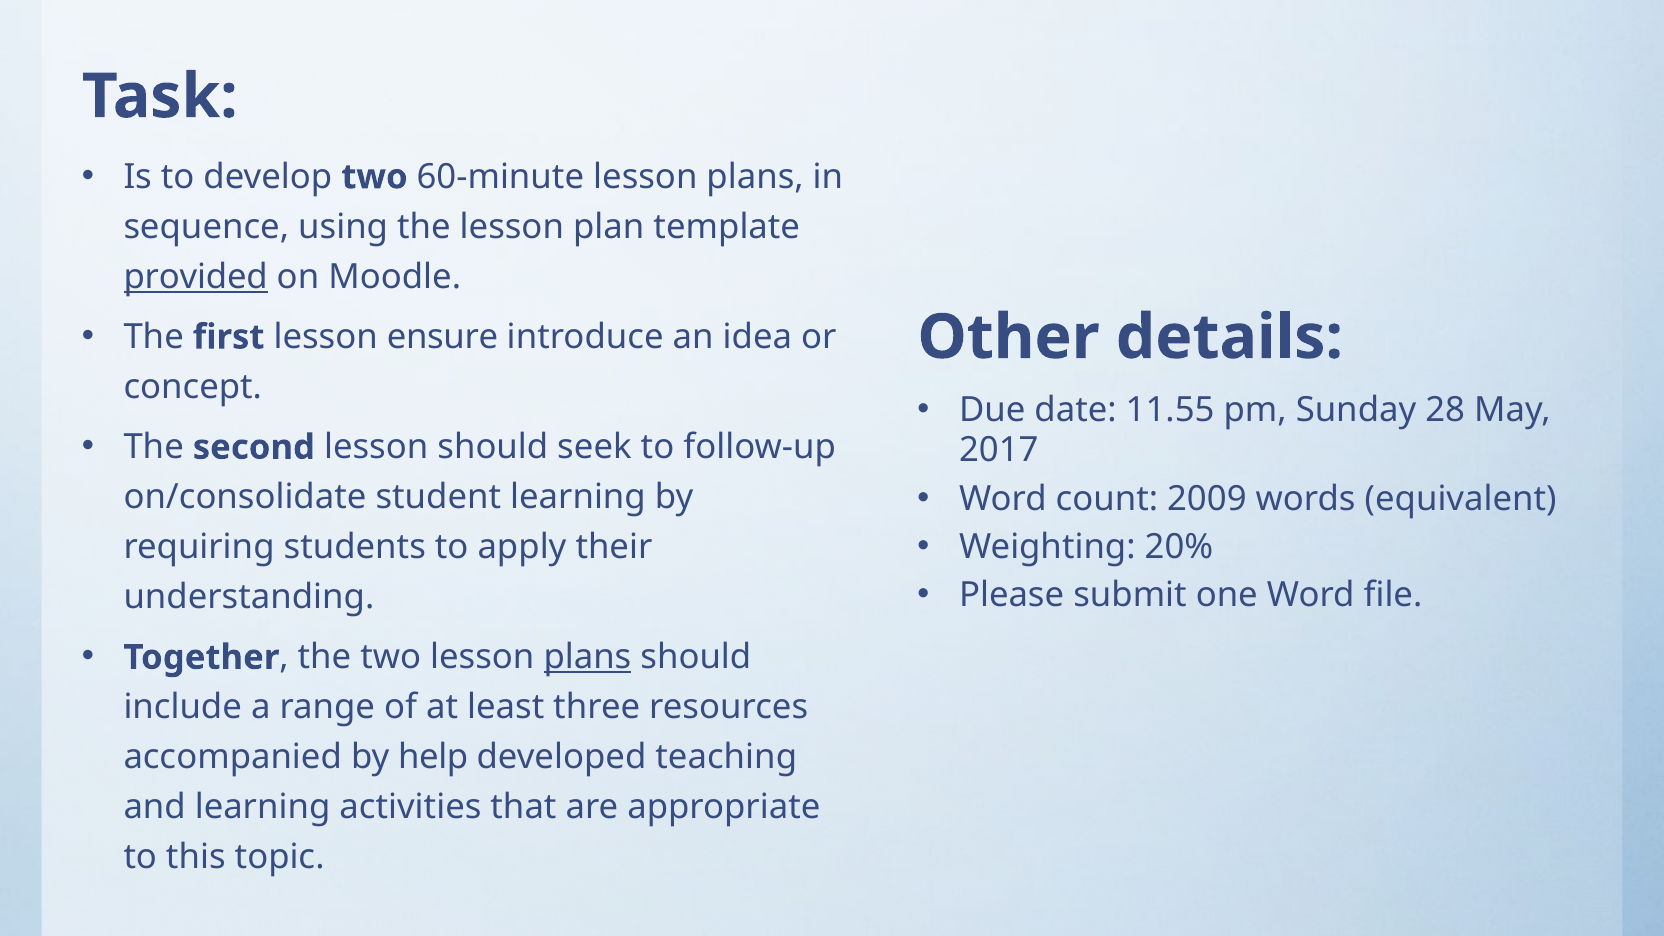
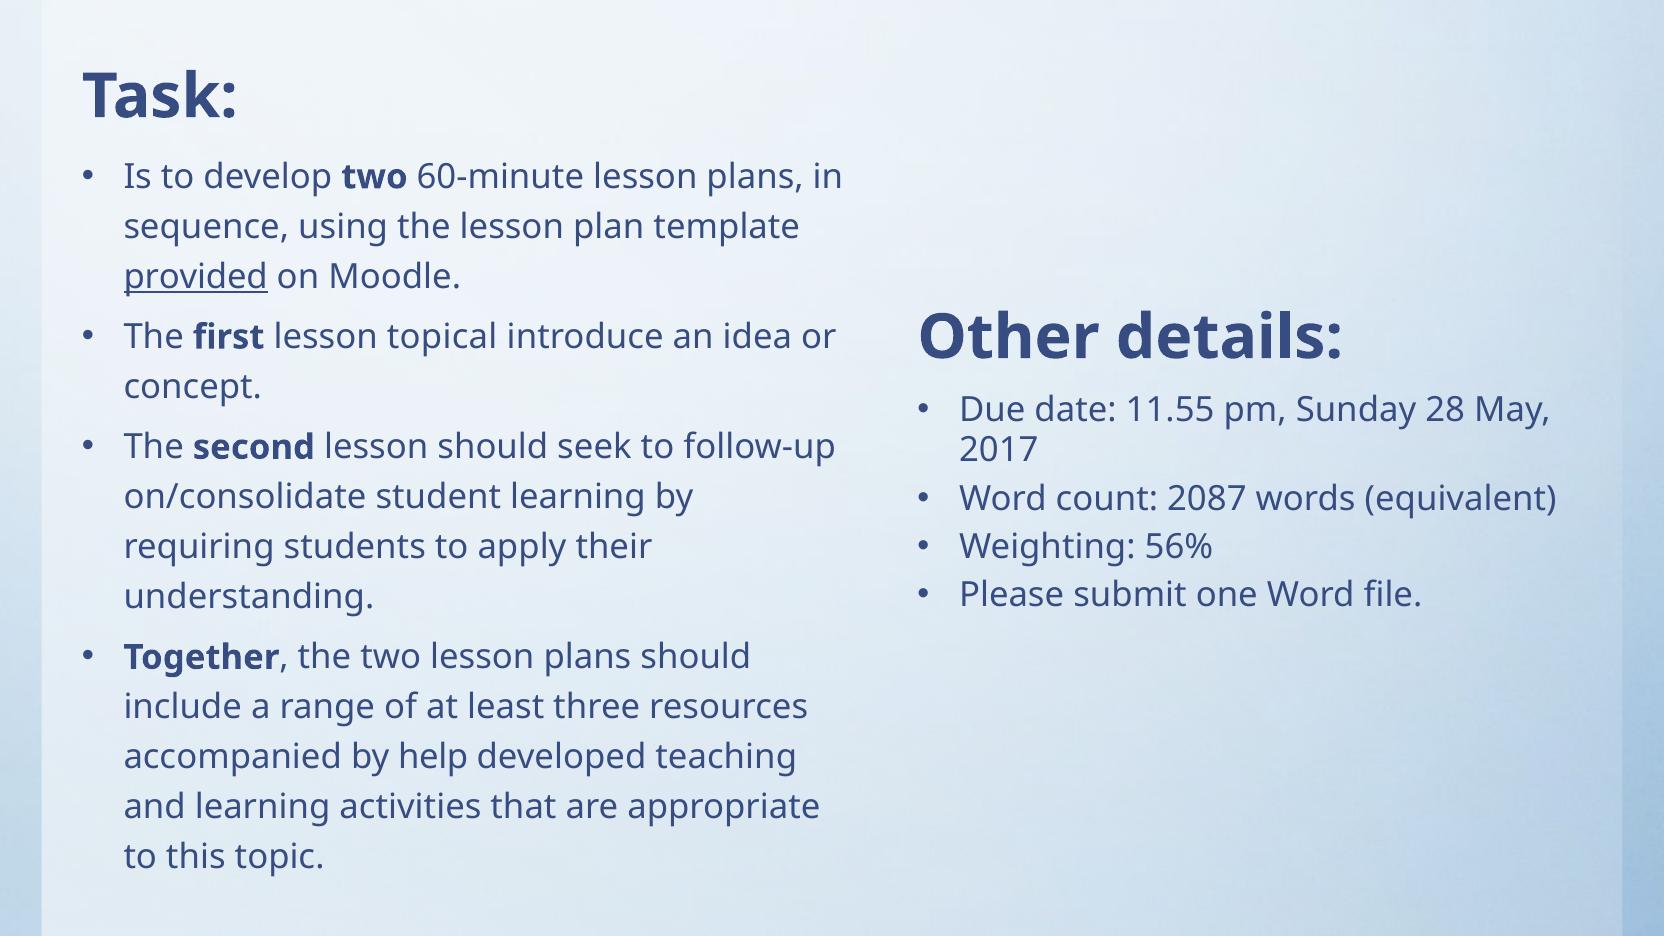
ensure: ensure -> topical
2009: 2009 -> 2087
20%: 20% -> 56%
plans at (587, 658) underline: present -> none
